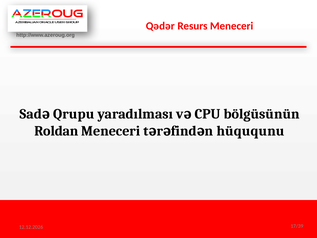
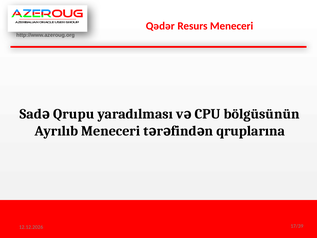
Roldan: Roldan -> Ayrılıb
hüququnu: hüququnu -> qruplarına
